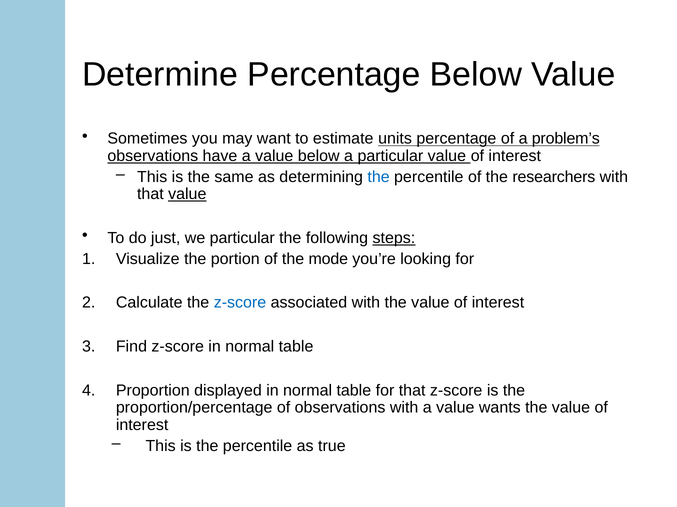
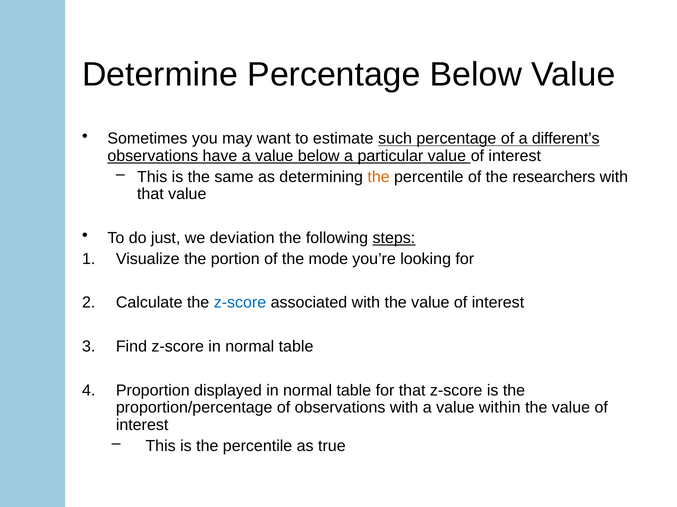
units: units -> such
problem’s: problem’s -> different’s
the at (379, 177) colour: blue -> orange
value at (187, 194) underline: present -> none
we particular: particular -> deviation
wants: wants -> within
